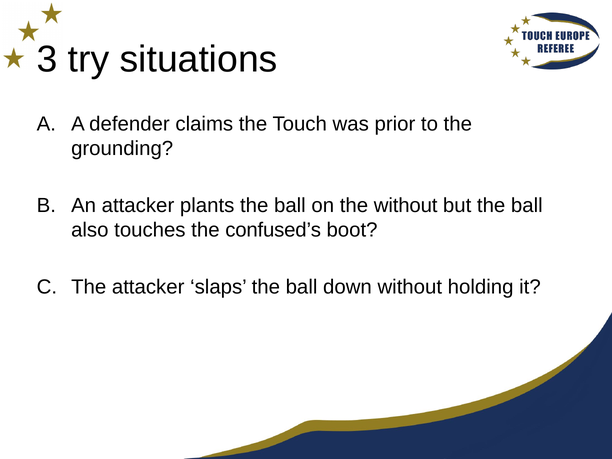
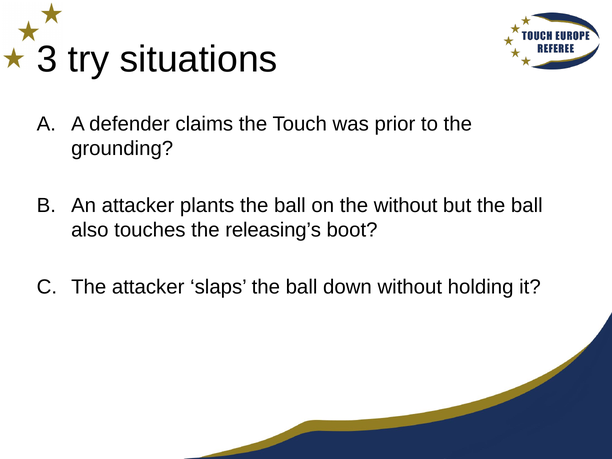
confused’s: confused’s -> releasing’s
